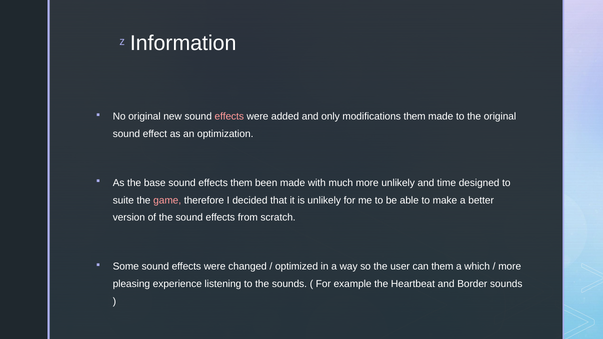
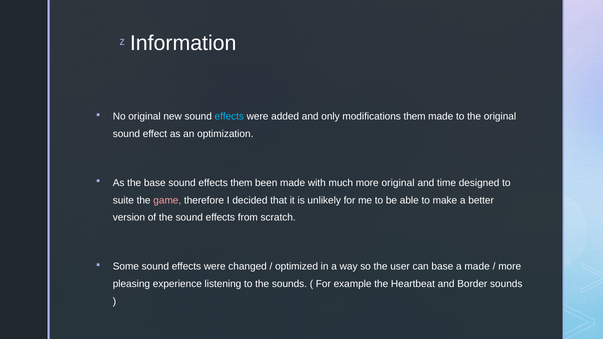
effects at (229, 117) colour: pink -> light blue
more unlikely: unlikely -> original
can them: them -> base
a which: which -> made
